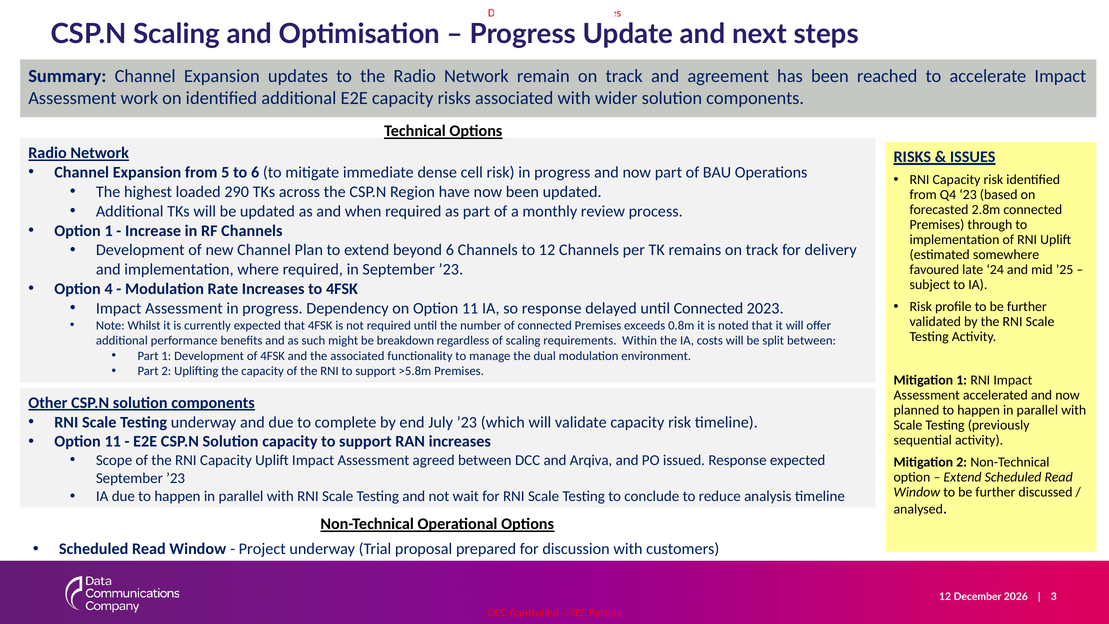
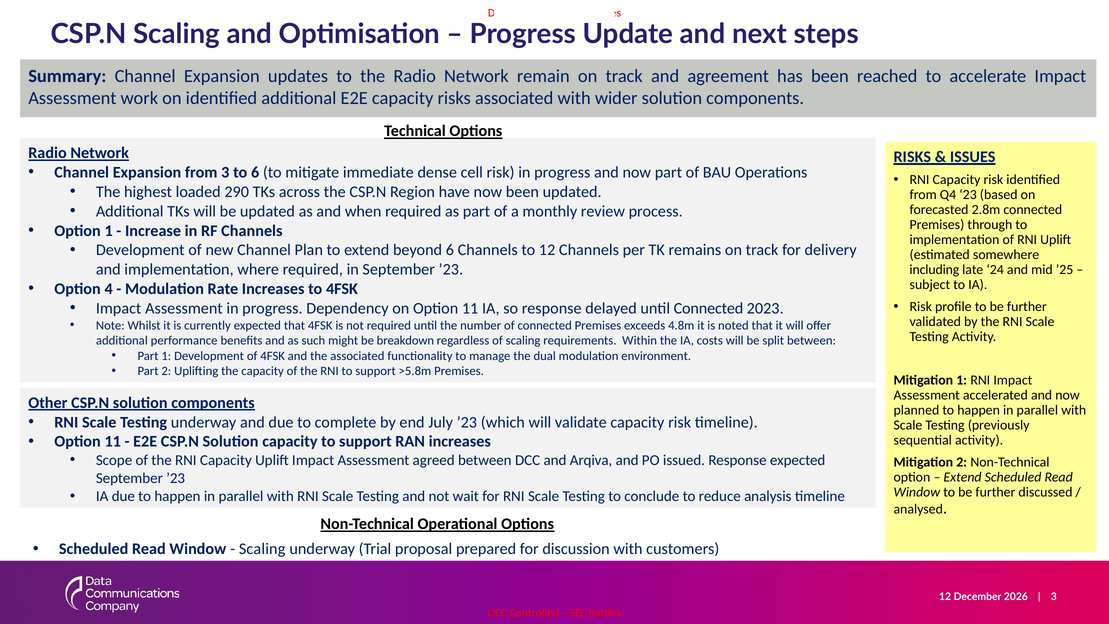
from 5: 5 -> 3
favoured: favoured -> including
0.8m: 0.8m -> 4.8m
Project at (262, 549): Project -> Scaling
